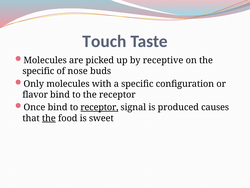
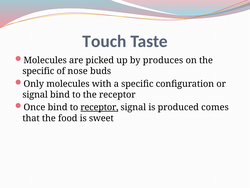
receptive: receptive -> produces
flavor at (35, 94): flavor -> signal
causes: causes -> comes
the at (49, 118) underline: present -> none
